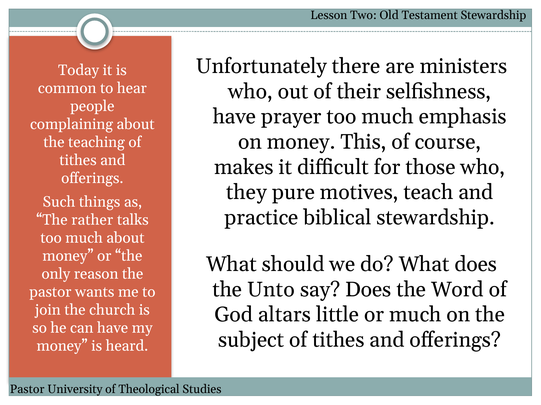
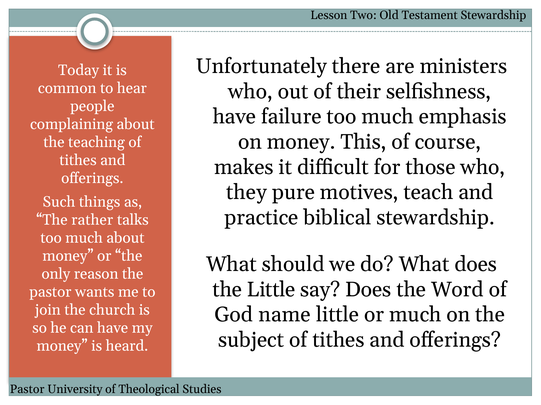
prayer: prayer -> failure
the Unto: Unto -> Little
altars: altars -> name
